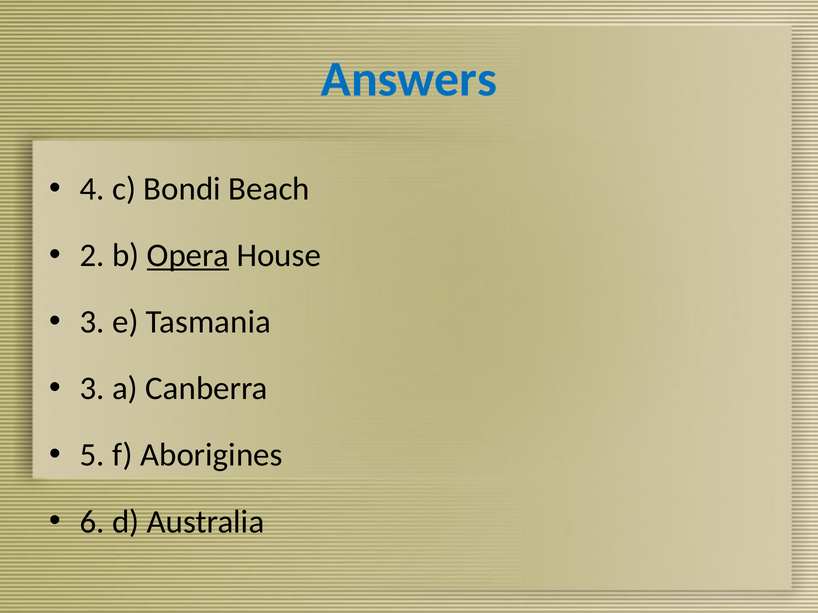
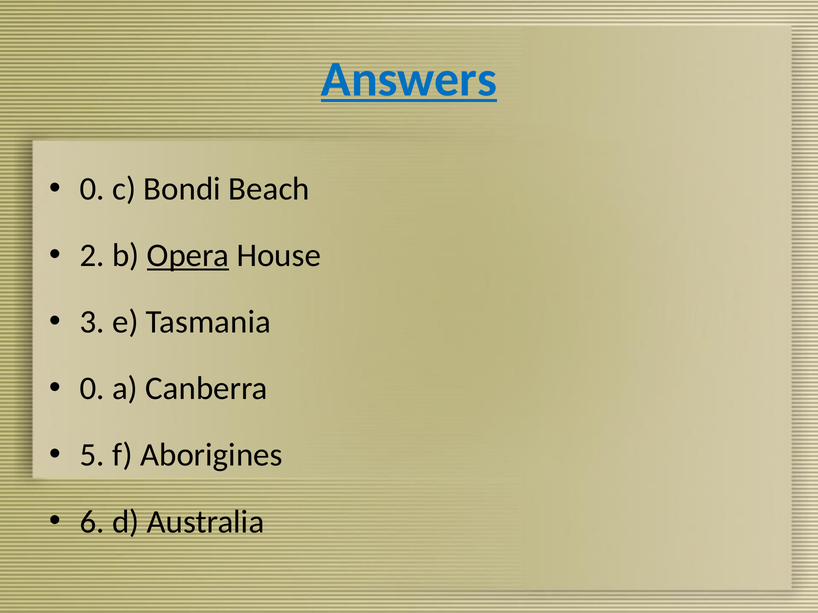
Answers underline: none -> present
4 at (92, 189): 4 -> 0
3 at (92, 389): 3 -> 0
